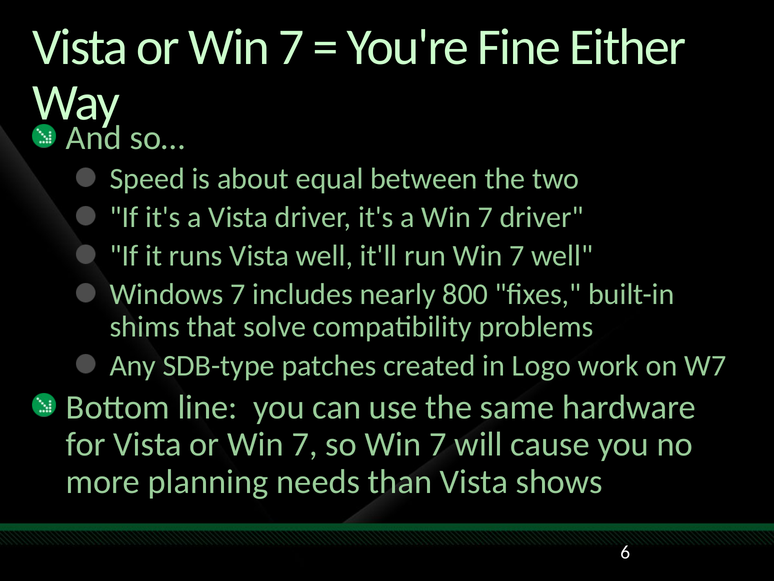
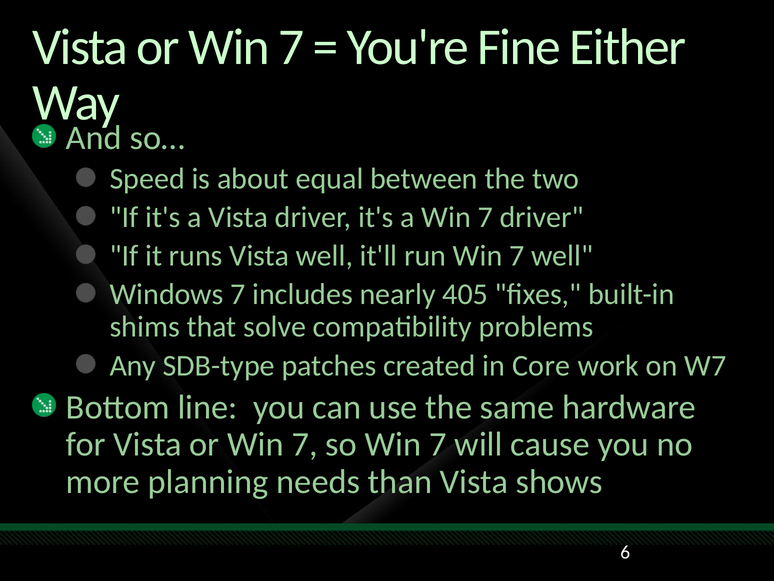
800: 800 -> 405
Logo: Logo -> Core
